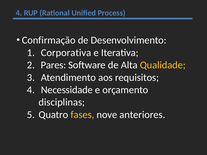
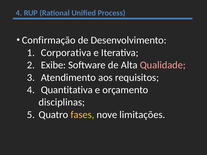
Pares: Pares -> Exibe
Qualidade colour: yellow -> pink
Necessidade: Necessidade -> Quantitativa
anteriores: anteriores -> limitações
